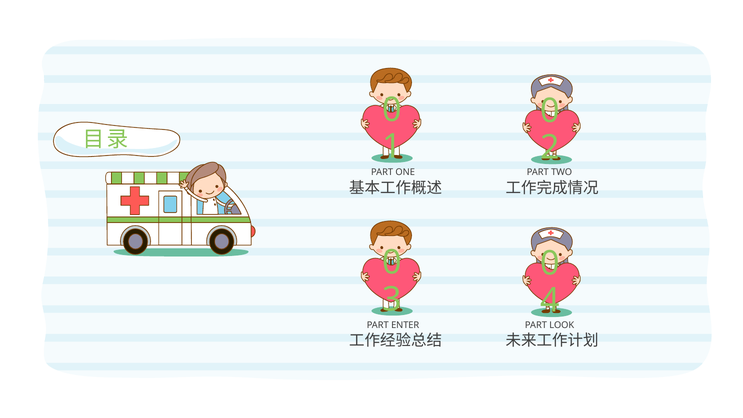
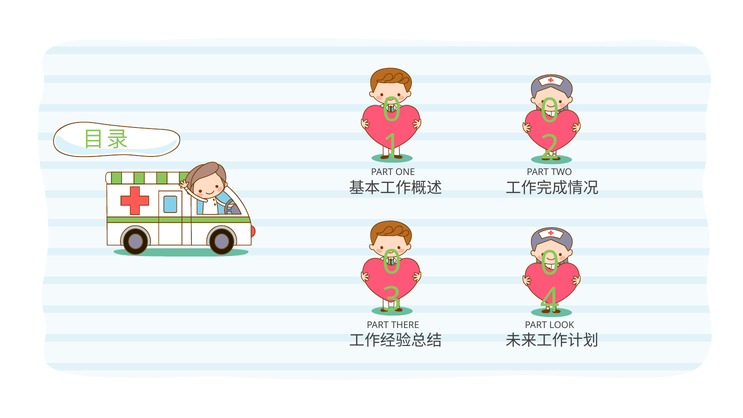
ENTER: ENTER -> THERE
